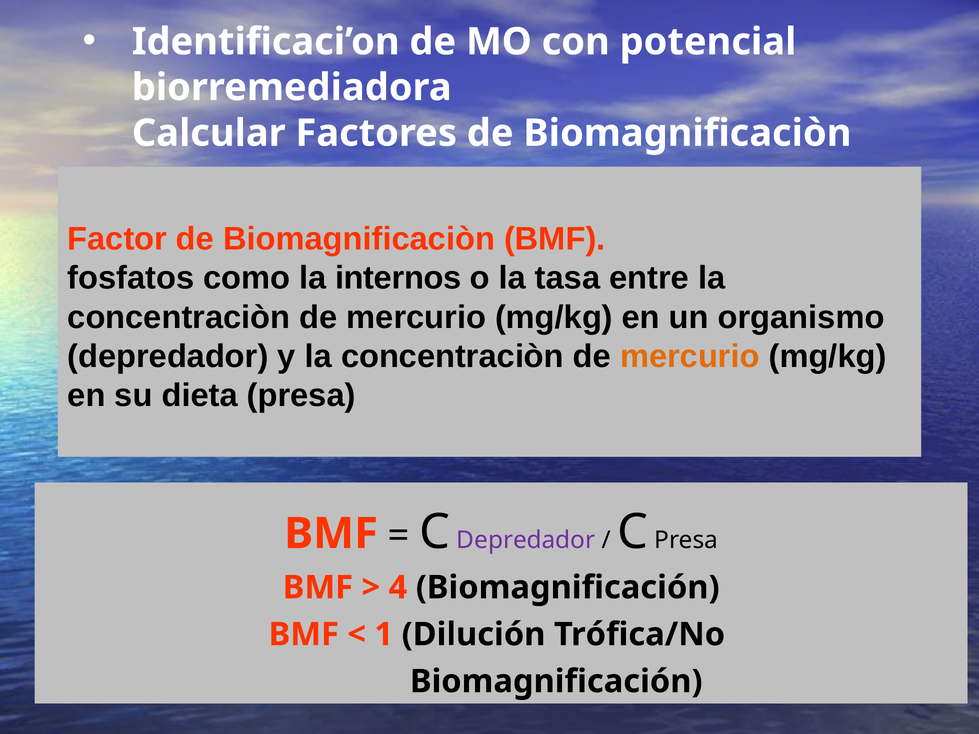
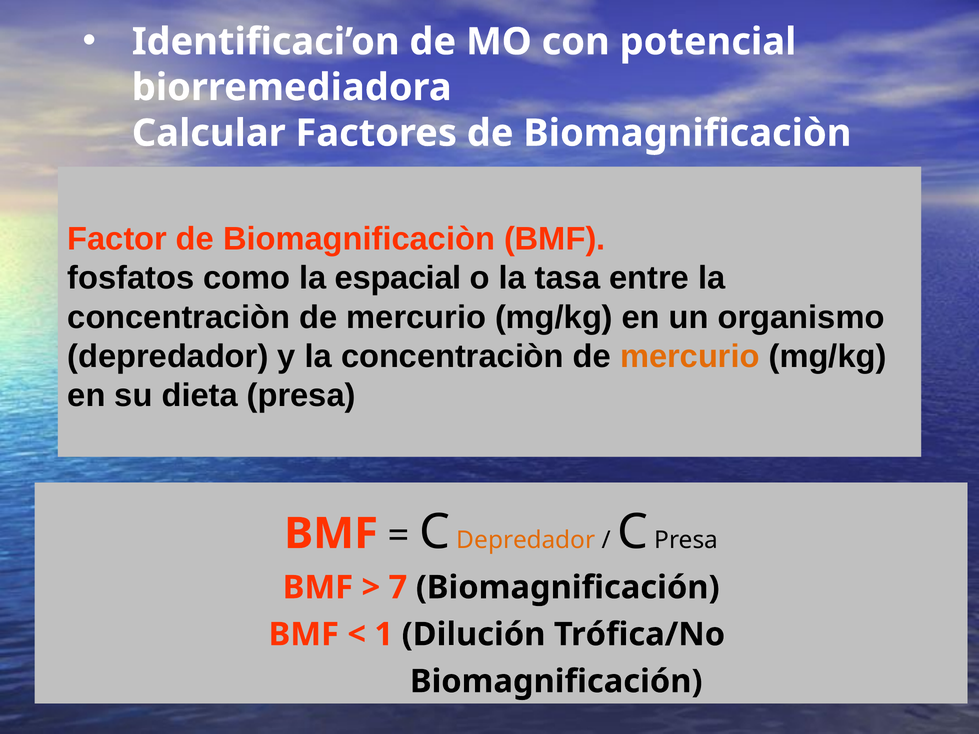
internos: internos -> espacial
Depredador at (526, 540) colour: purple -> orange
4: 4 -> 7
